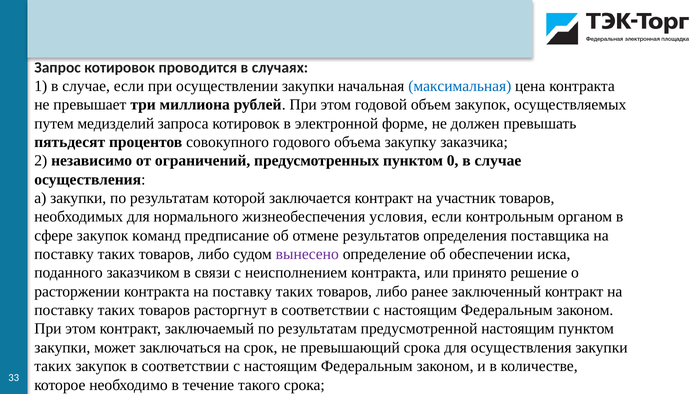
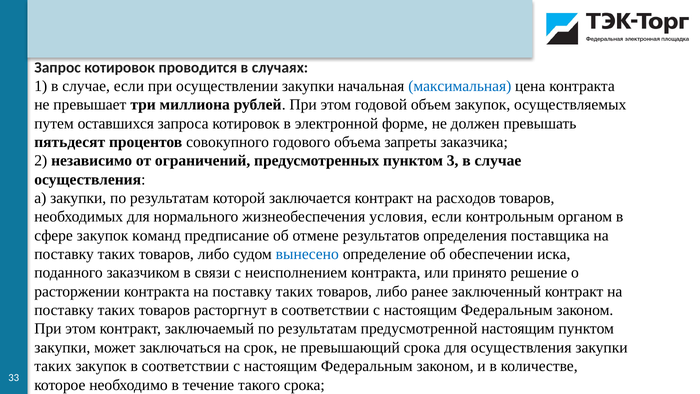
медизделий: медизделий -> оставшихся
закупку: закупку -> запреты
0: 0 -> 3
участник: участник -> расходов
вынесено colour: purple -> blue
